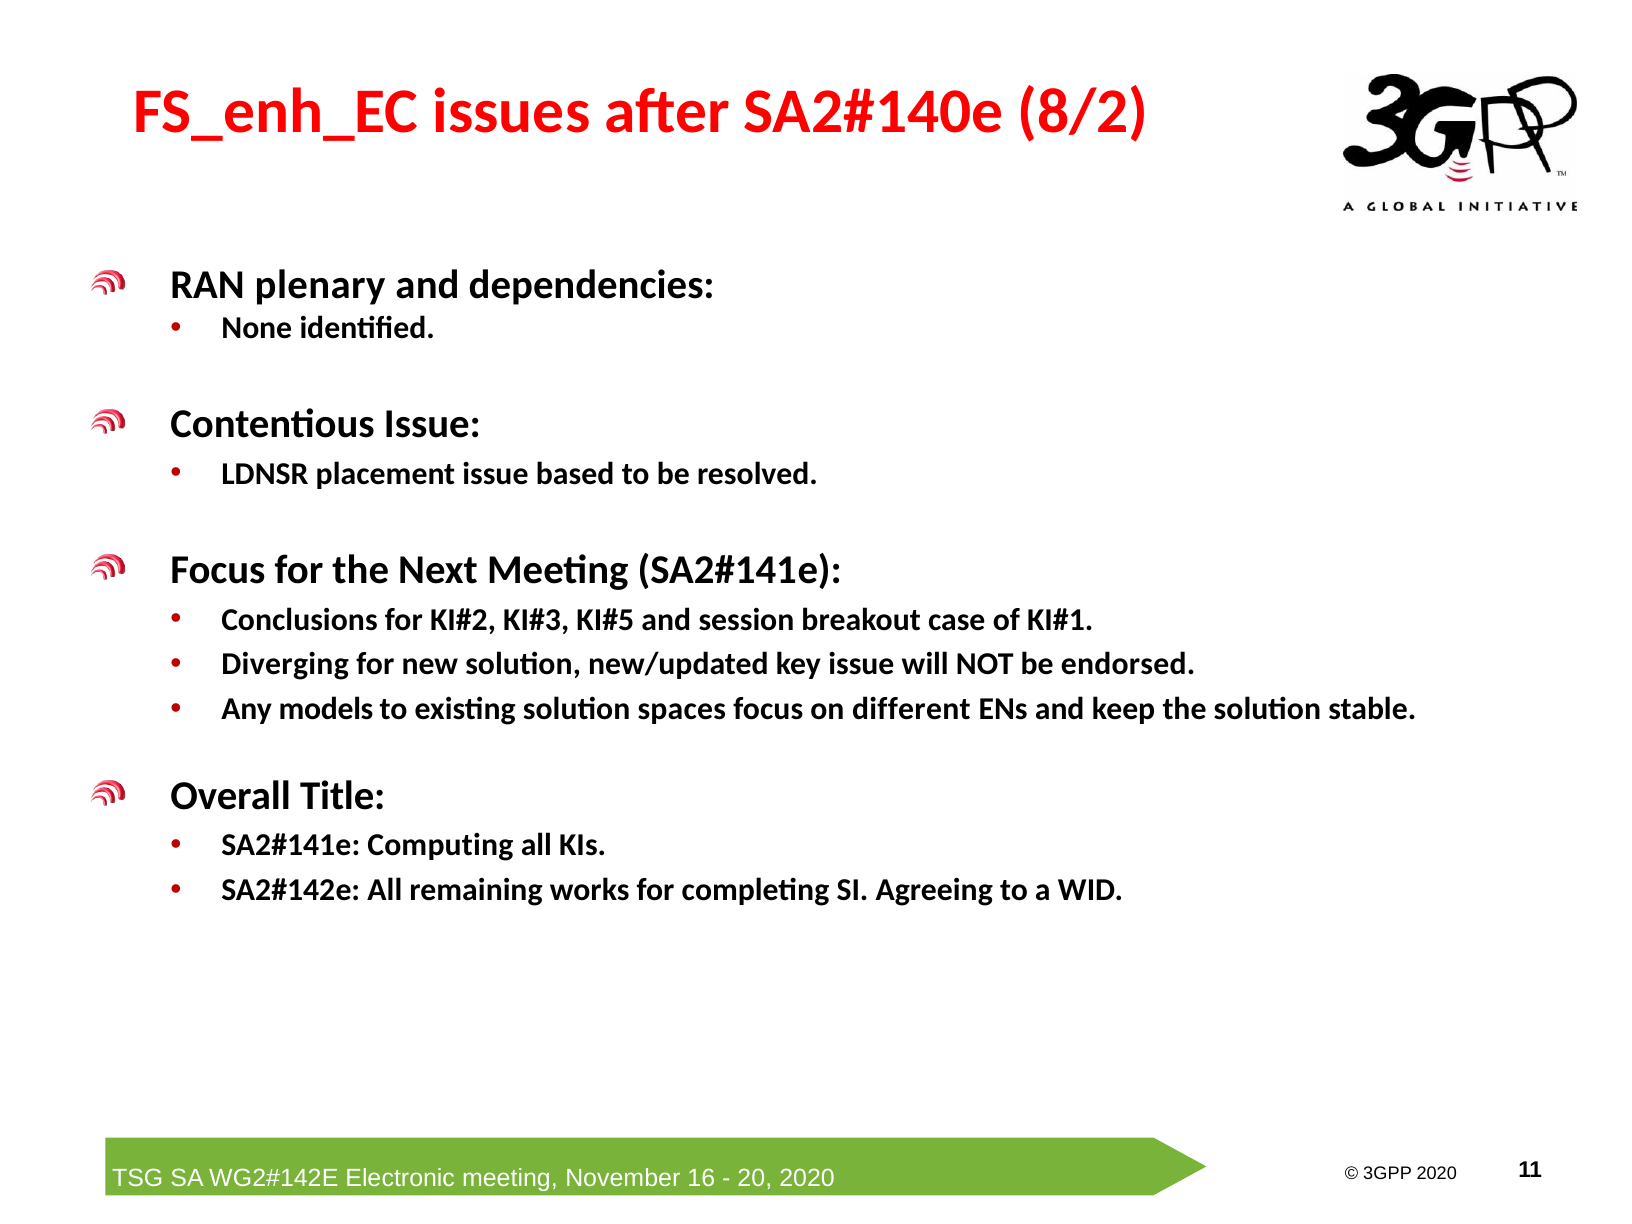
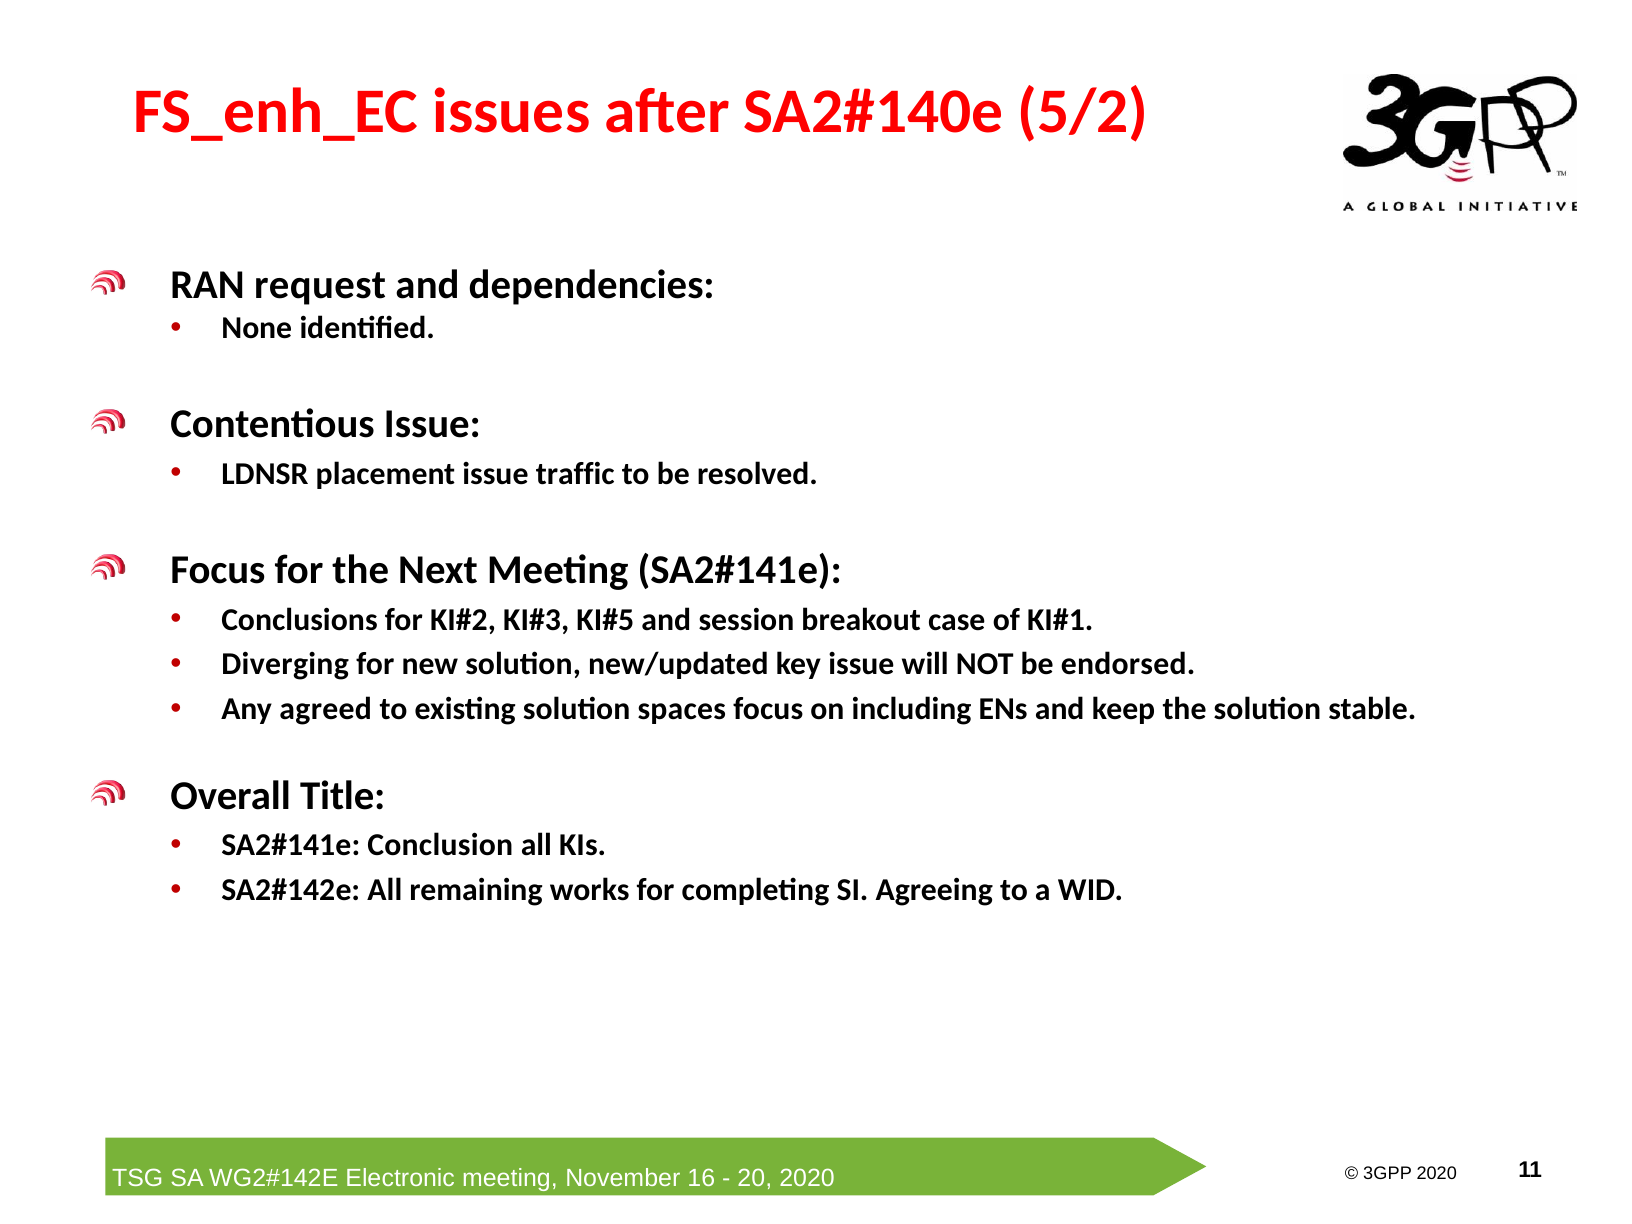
8/2: 8/2 -> 5/2
plenary: plenary -> request
based: based -> traffic
models: models -> agreed
different: different -> including
Computing: Computing -> Conclusion
